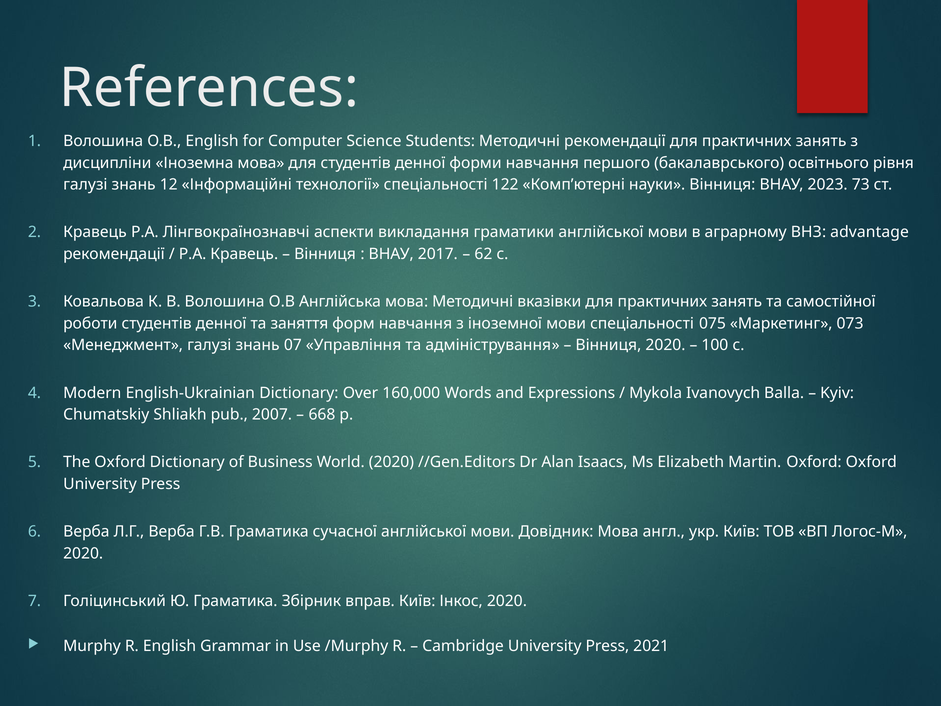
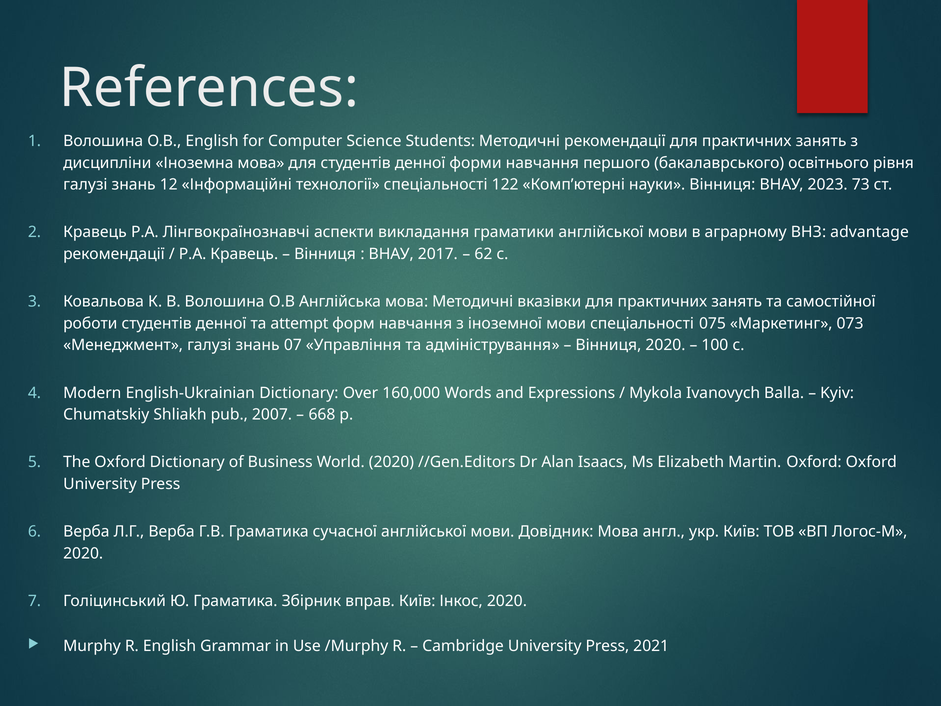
заняття: заняття -> attempt
